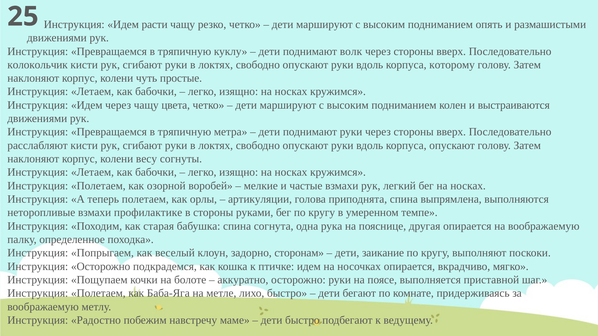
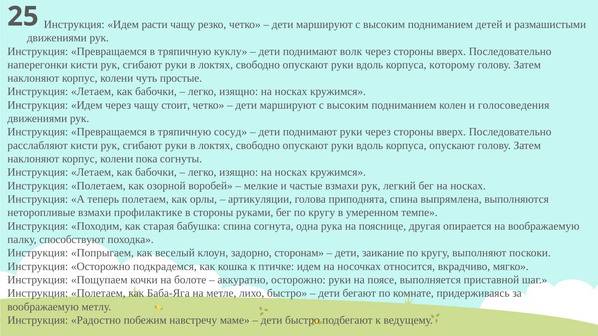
опять: опять -> детей
колокольчик: колокольчик -> наперегонки
цвета: цвета -> стоит
выстраиваются: выстраиваются -> голосоведения
метра: метра -> сосуд
весу: весу -> пока
определенное: определенное -> способствуют
носочках опирается: опирается -> относится
